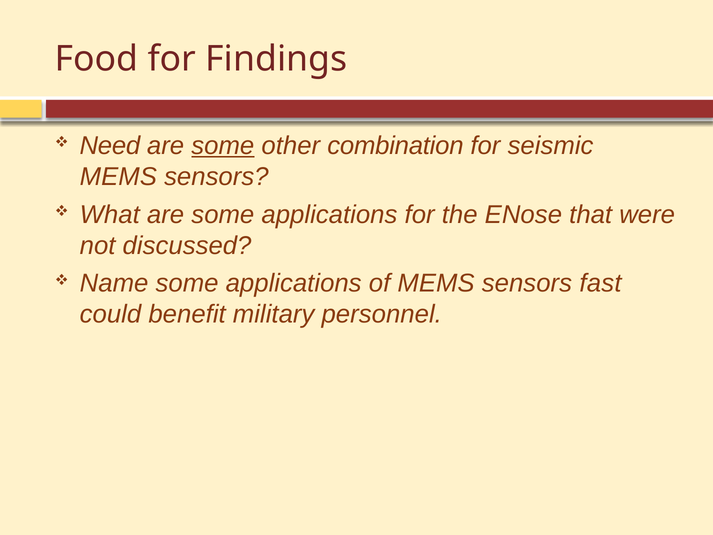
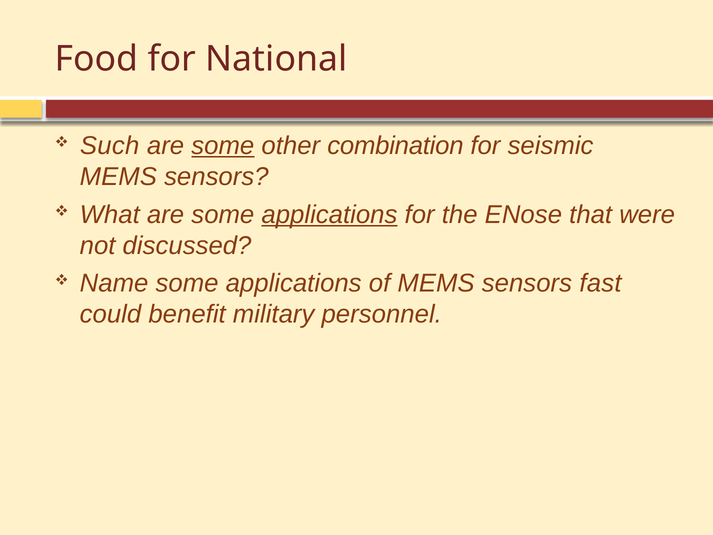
Findings: Findings -> National
Need: Need -> Such
applications at (329, 214) underline: none -> present
